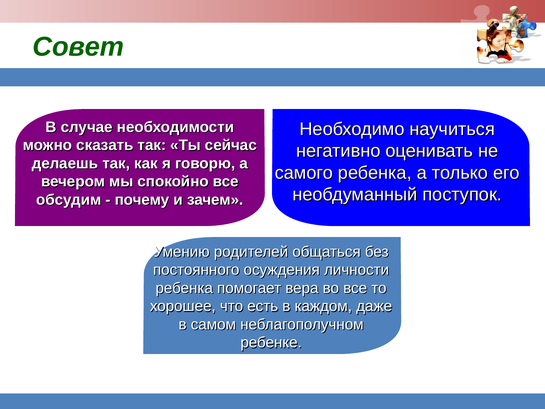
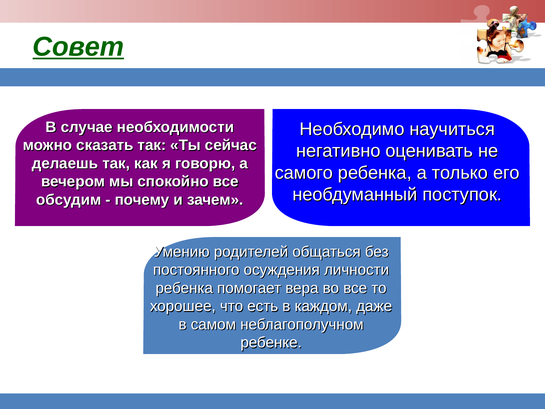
Совет underline: none -> present
